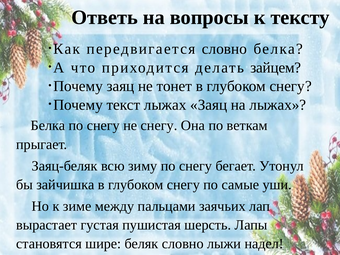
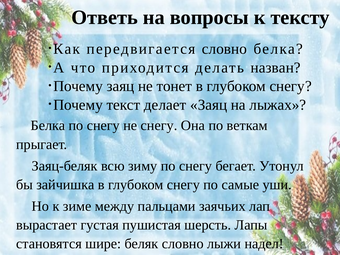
зайцем: зайцем -> назван
текст лыжах: лыжах -> делает
